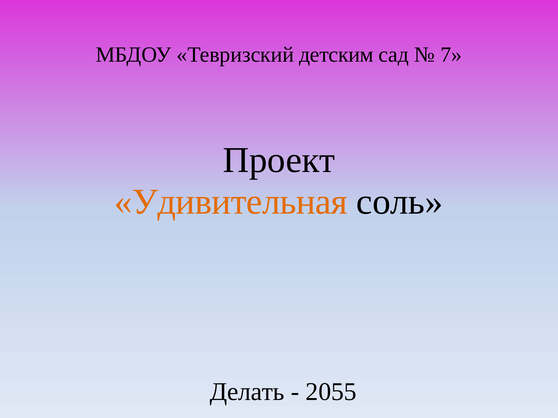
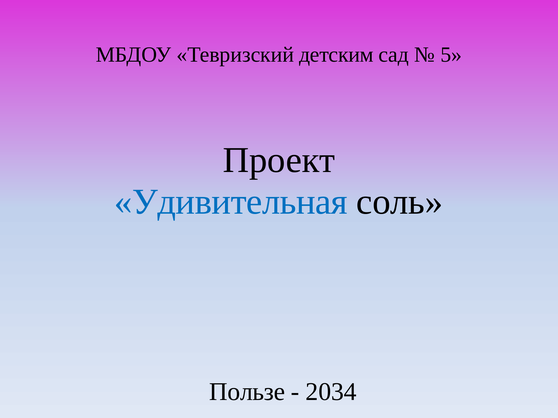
7: 7 -> 5
Удивительная colour: orange -> blue
Делать: Делать -> Пользе
2055: 2055 -> 2034
